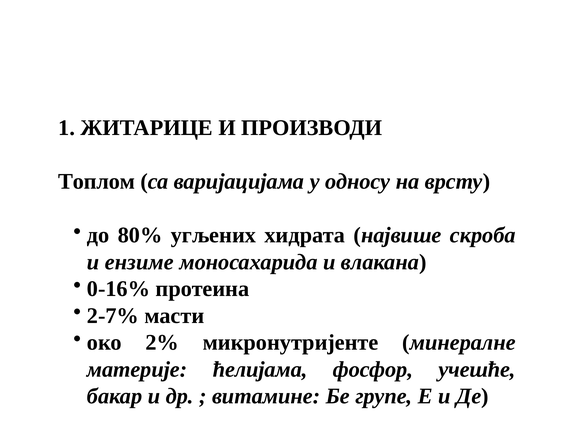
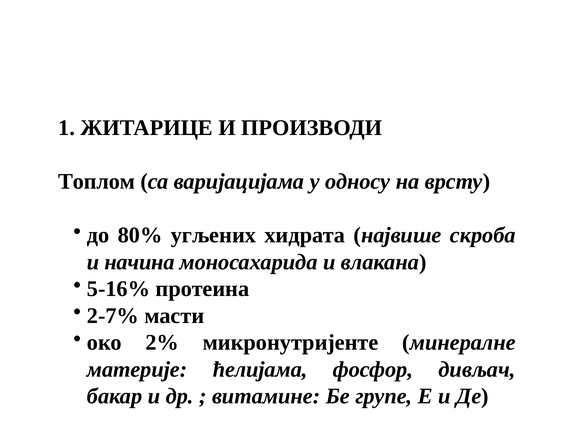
ензиме: ензиме -> начина
0-16%: 0-16% -> 5-16%
учешће: учешће -> дивљач
